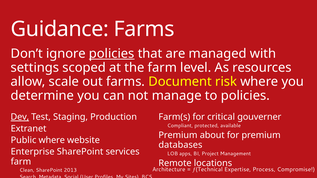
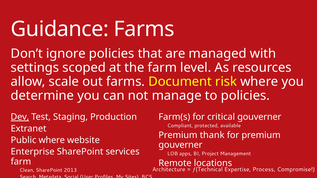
policies at (112, 54) underline: present -> none
about: about -> thank
databases at (180, 145): databases -> gouverner
